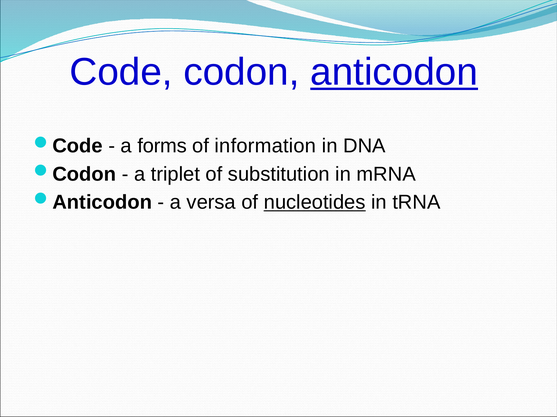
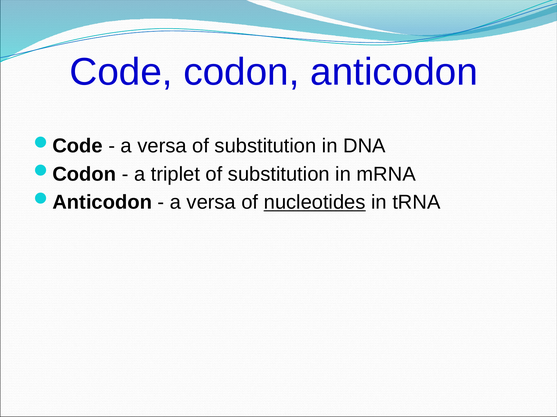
anticodon underline: present -> none
forms at (162, 146): forms -> versa
information at (265, 146): information -> substitution
